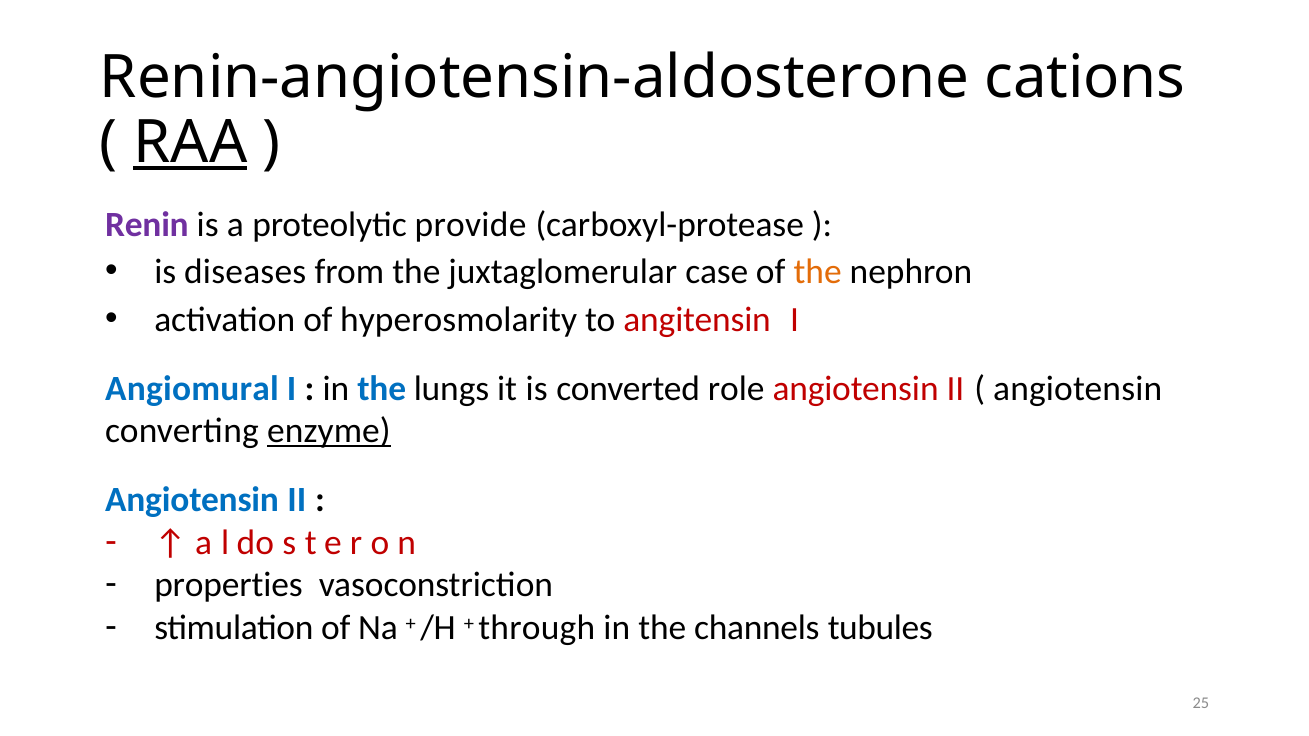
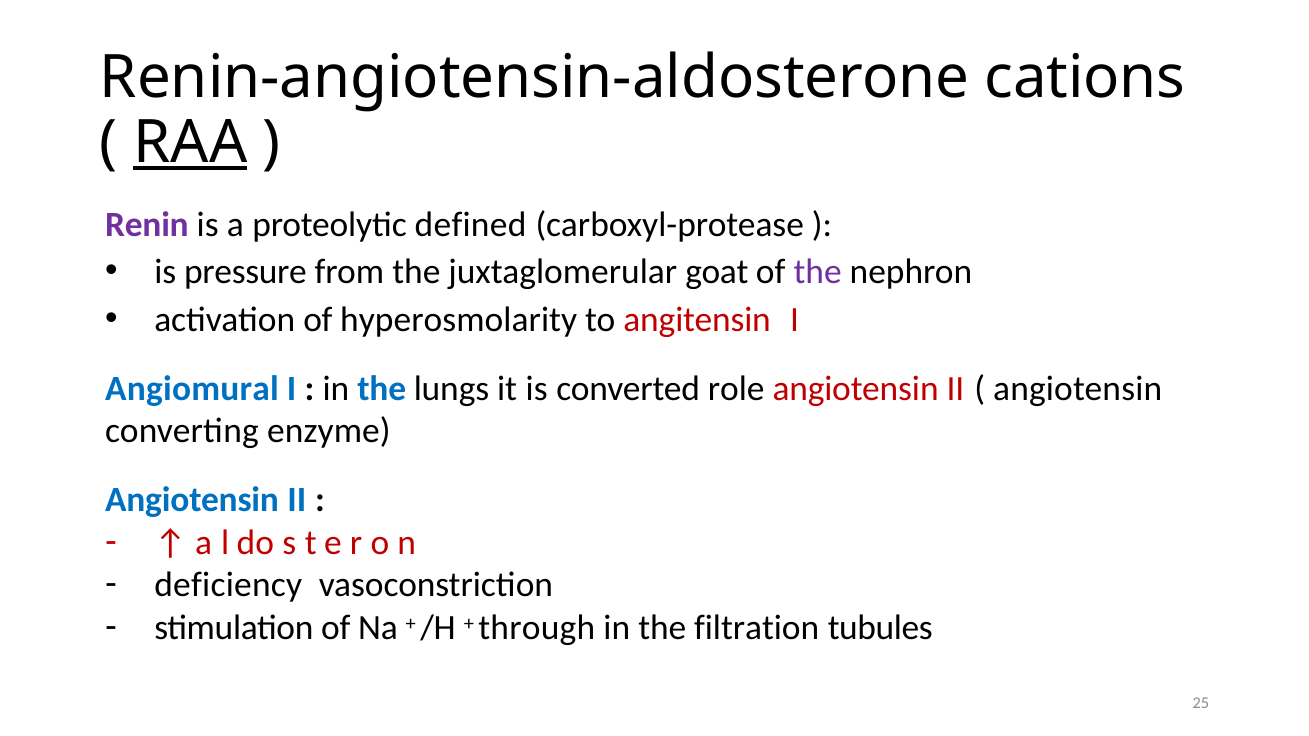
provide: provide -> defined
diseases: diseases -> pressure
case: case -> goat
the at (818, 272) colour: orange -> purple
enzyme underline: present -> none
properties: properties -> deficiency
channels: channels -> filtration
